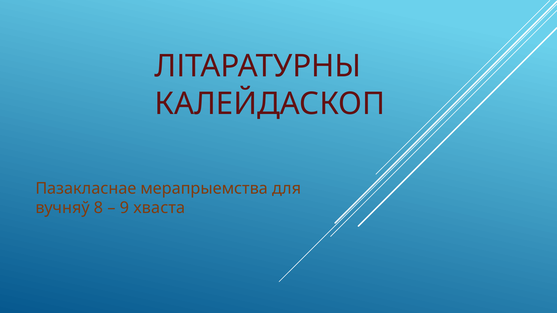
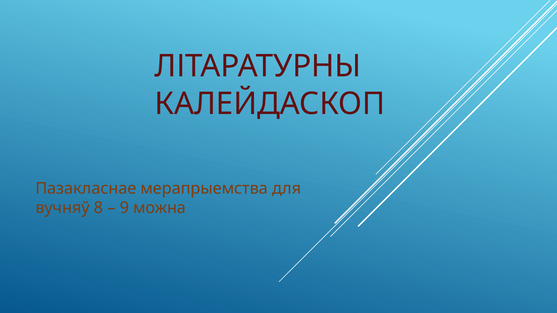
хваста: хваста -> можна
